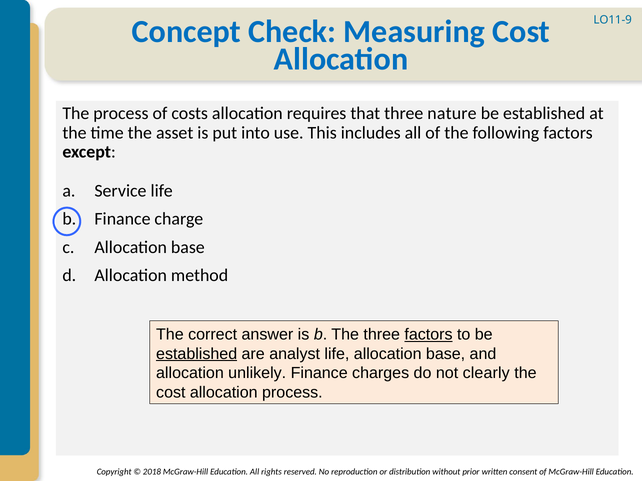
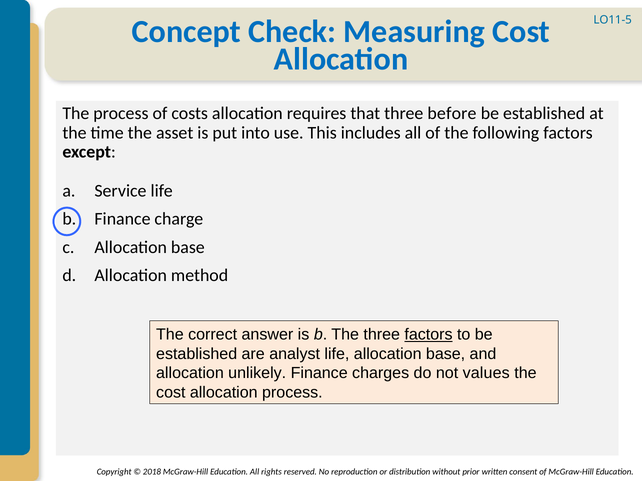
LO11-9: LO11-9 -> LO11-5
nature: nature -> before
established at (197, 354) underline: present -> none
clearly: clearly -> values
